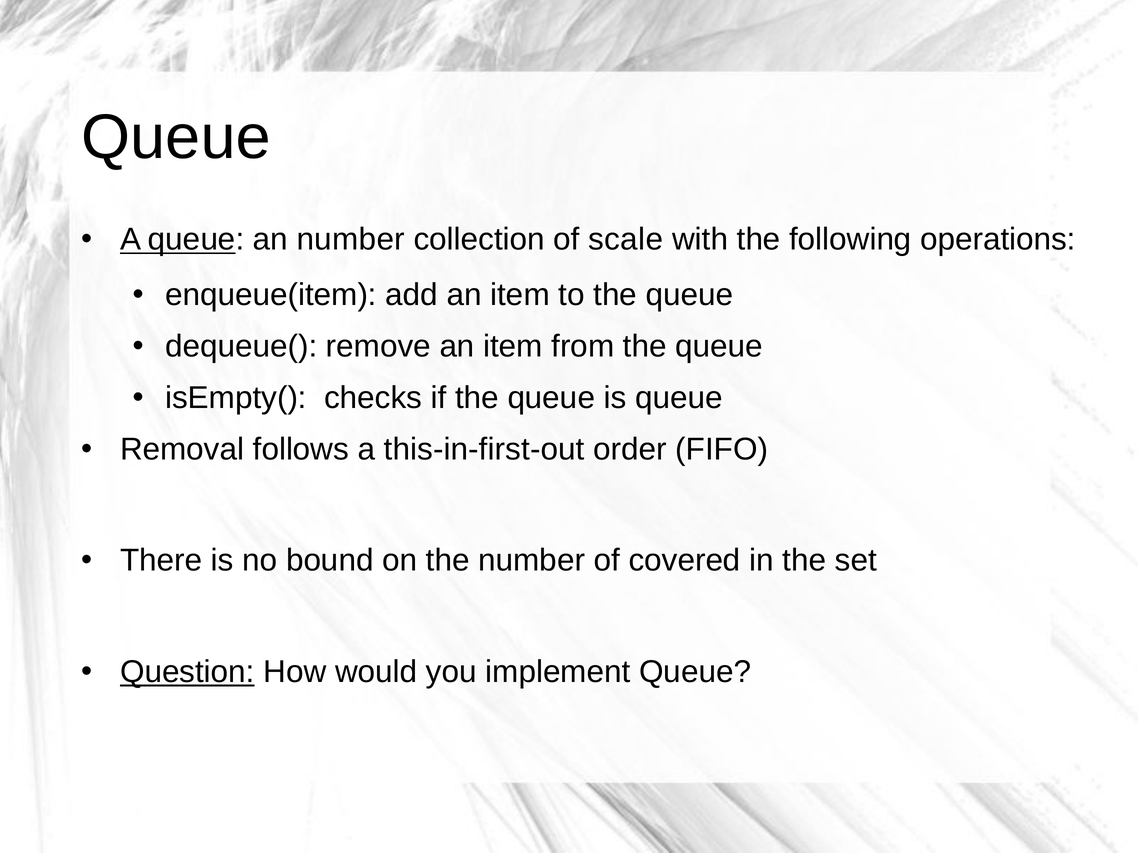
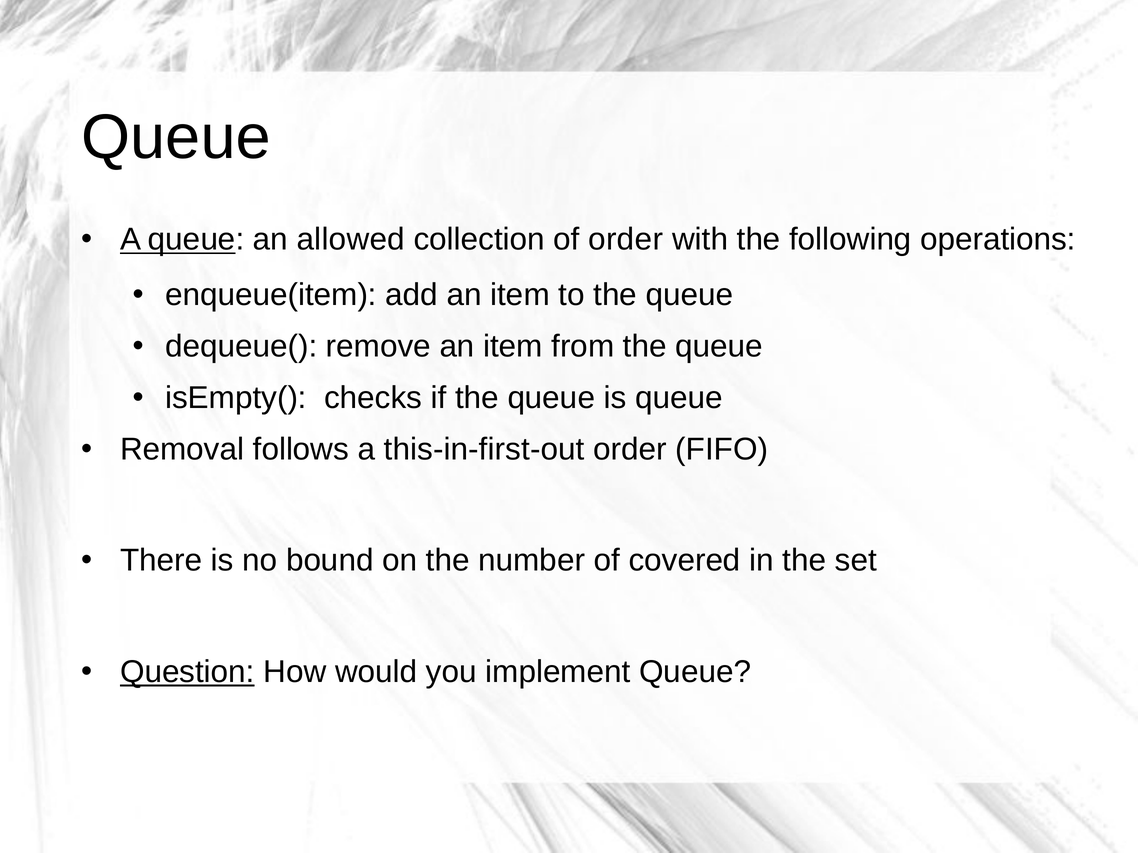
an number: number -> allowed
of scale: scale -> order
